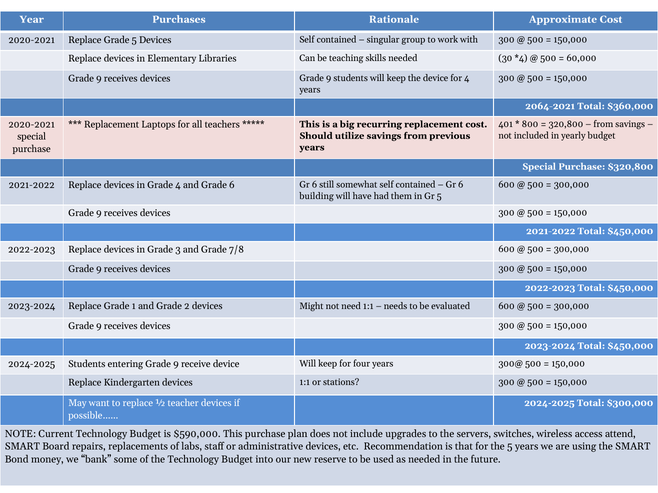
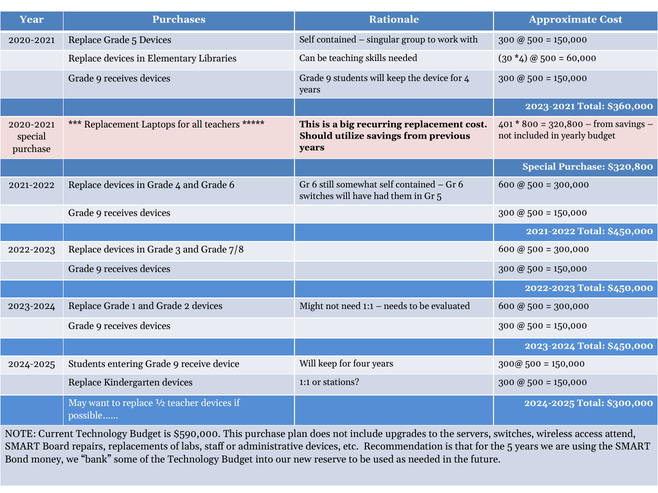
2064-2021: 2064-2021 -> 2023-2021
building at (317, 196): building -> switches
